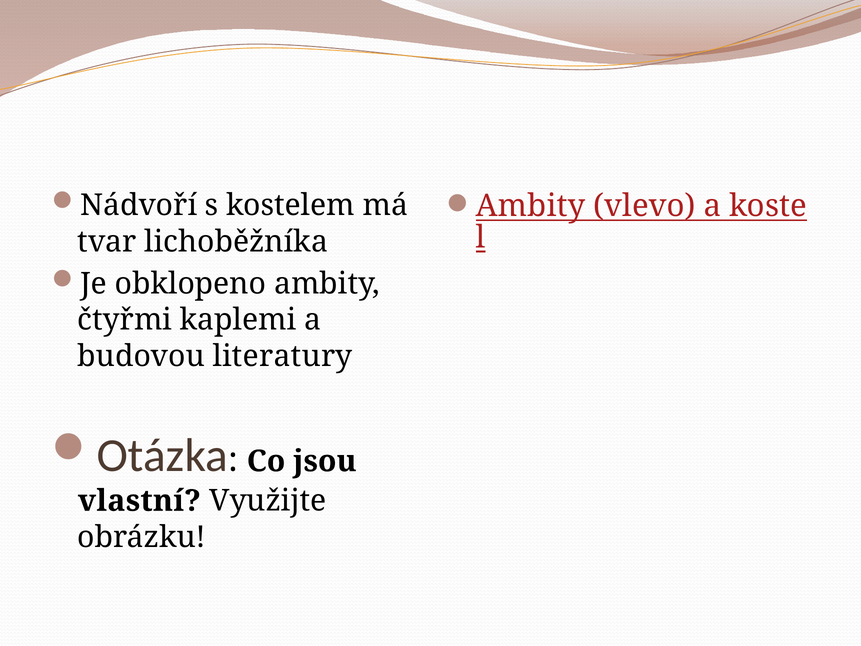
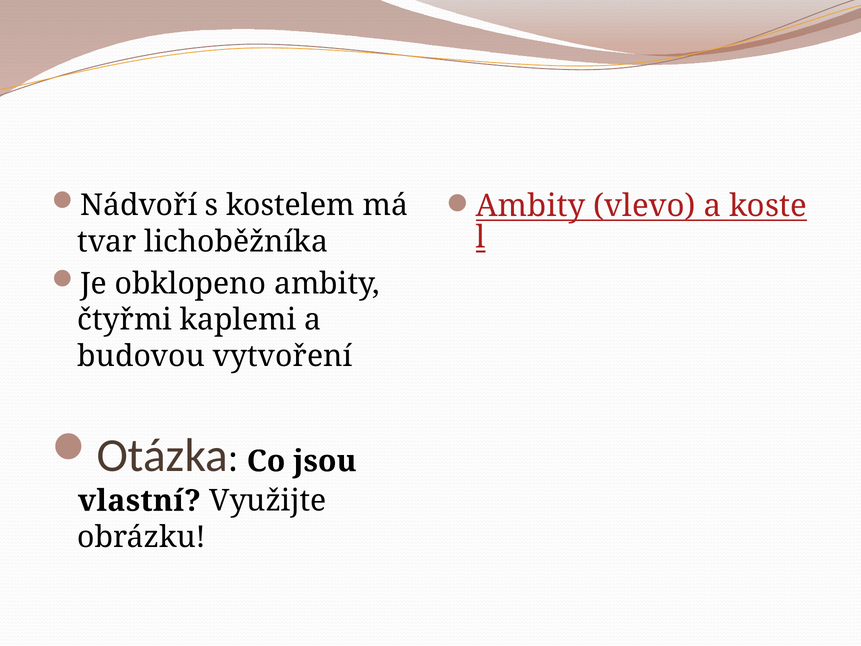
literatury: literatury -> vytvoření
